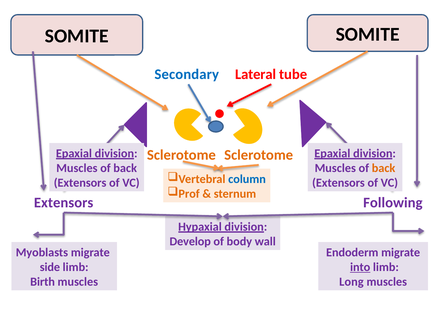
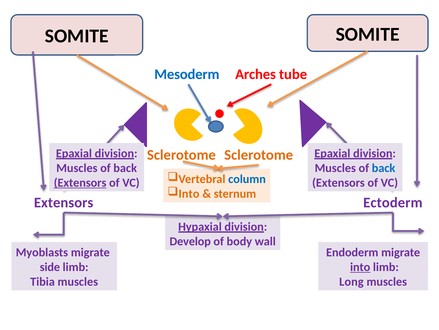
Secondary: Secondary -> Mesoderm
Lateral: Lateral -> Arches
back at (384, 168) colour: orange -> blue
Extensors at (80, 182) underline: none -> present
Prof at (189, 193): Prof -> Into
Following: Following -> Ectoderm
Birth: Birth -> Tibia
